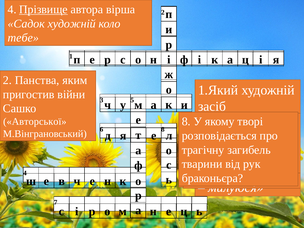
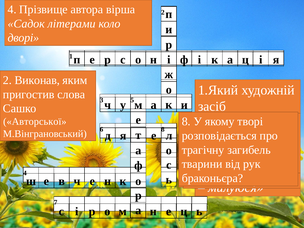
Прізвище underline: present -> none
Садок художній: художній -> літерами
тебе: тебе -> дворі
2 Панства: Панства -> Виконав
війни: війни -> слова
